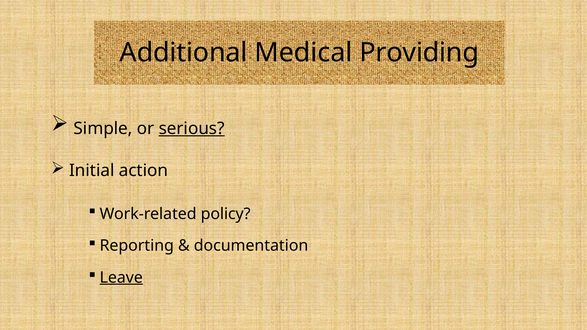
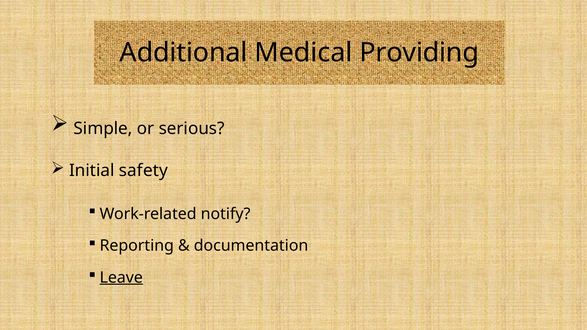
serious underline: present -> none
action: action -> safety
policy: policy -> notify
